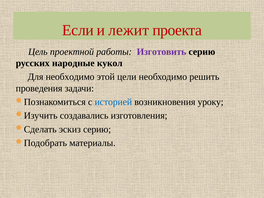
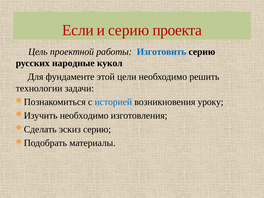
и лежит: лежит -> серию
Изготовить colour: purple -> blue
Для необходимо: необходимо -> фундаменте
проведения: проведения -> технологии
создавались at (84, 116): создавались -> необходимо
